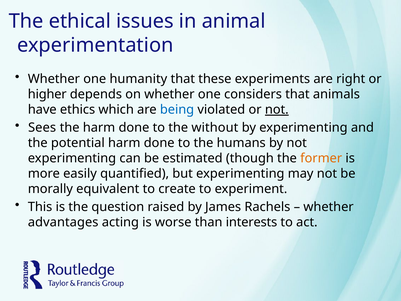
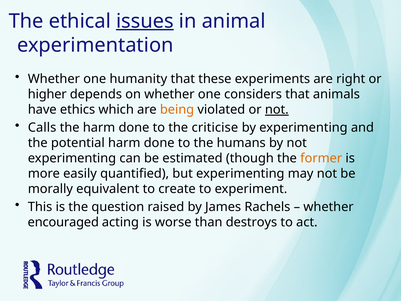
issues underline: none -> present
being colour: blue -> orange
Sees: Sees -> Calls
without: without -> criticise
advantages: advantages -> encouraged
interests: interests -> destroys
